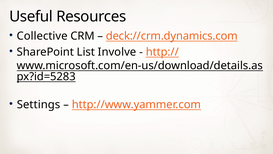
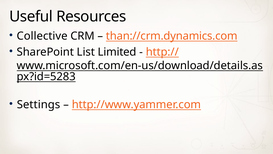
deck://crm.dynamics.com: deck://crm.dynamics.com -> than://crm.dynamics.com
Involve: Involve -> Limited
